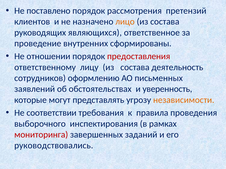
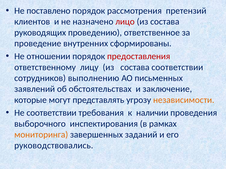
лицо colour: orange -> red
являющихся: являющихся -> проведению
состава деятельность: деятельность -> соответствии
оформлению: оформлению -> выполнению
уверенность: уверенность -> заключение
правила: правила -> наличии
мониторинга colour: red -> orange
